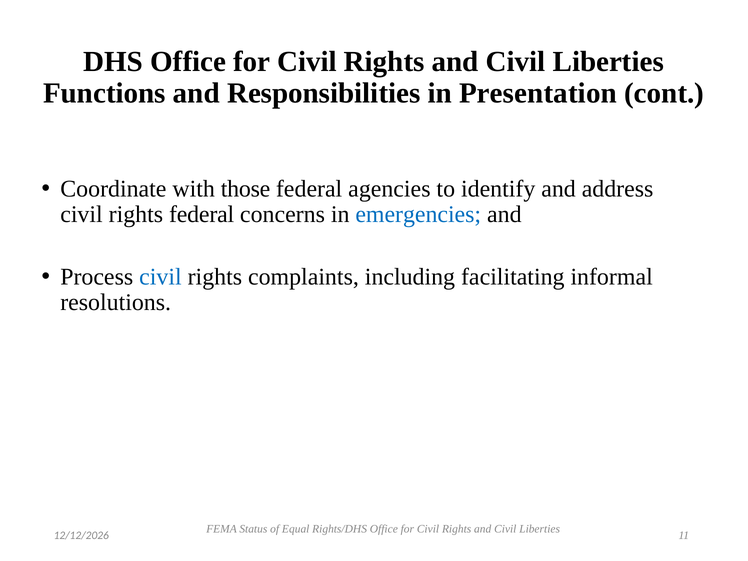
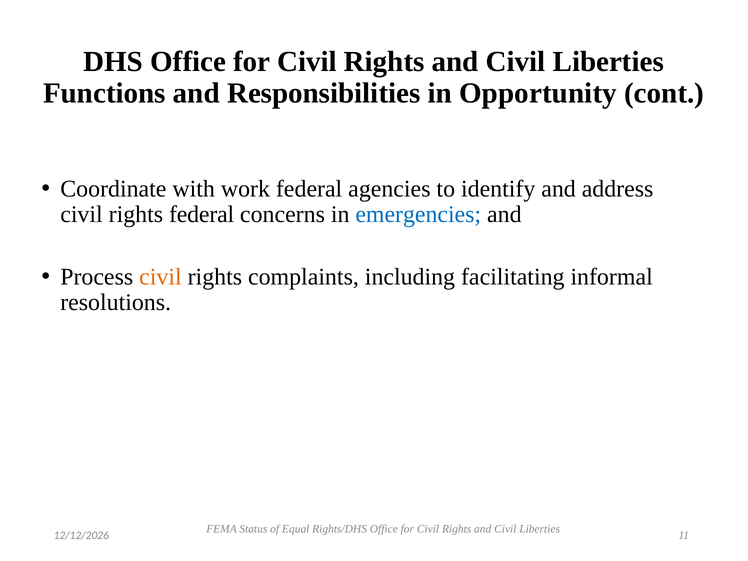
Presentation: Presentation -> Opportunity
those: those -> work
civil at (160, 277) colour: blue -> orange
